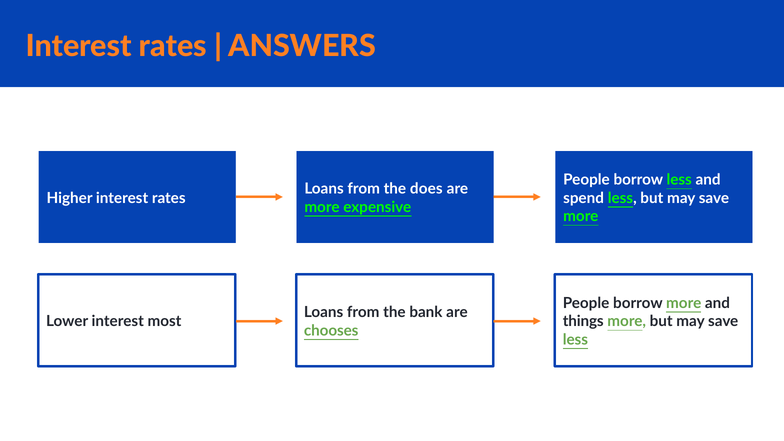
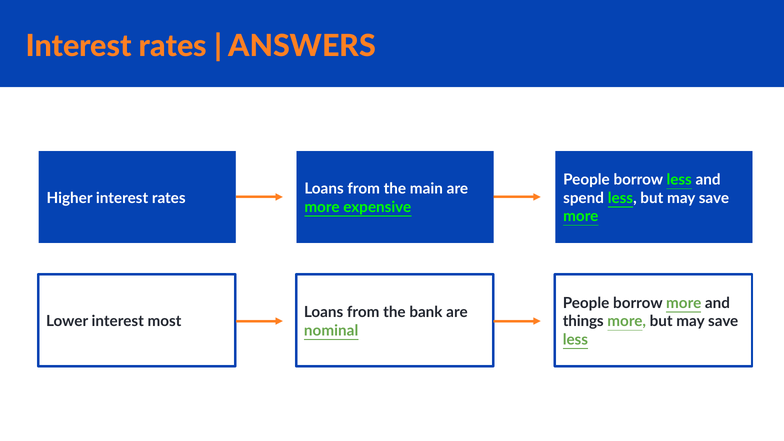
does: does -> main
chooses: chooses -> nominal
